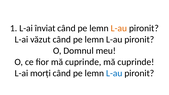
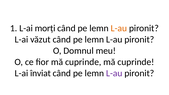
înviat: înviat -> morți
morți: morți -> înviat
L-au at (114, 73) colour: blue -> purple
